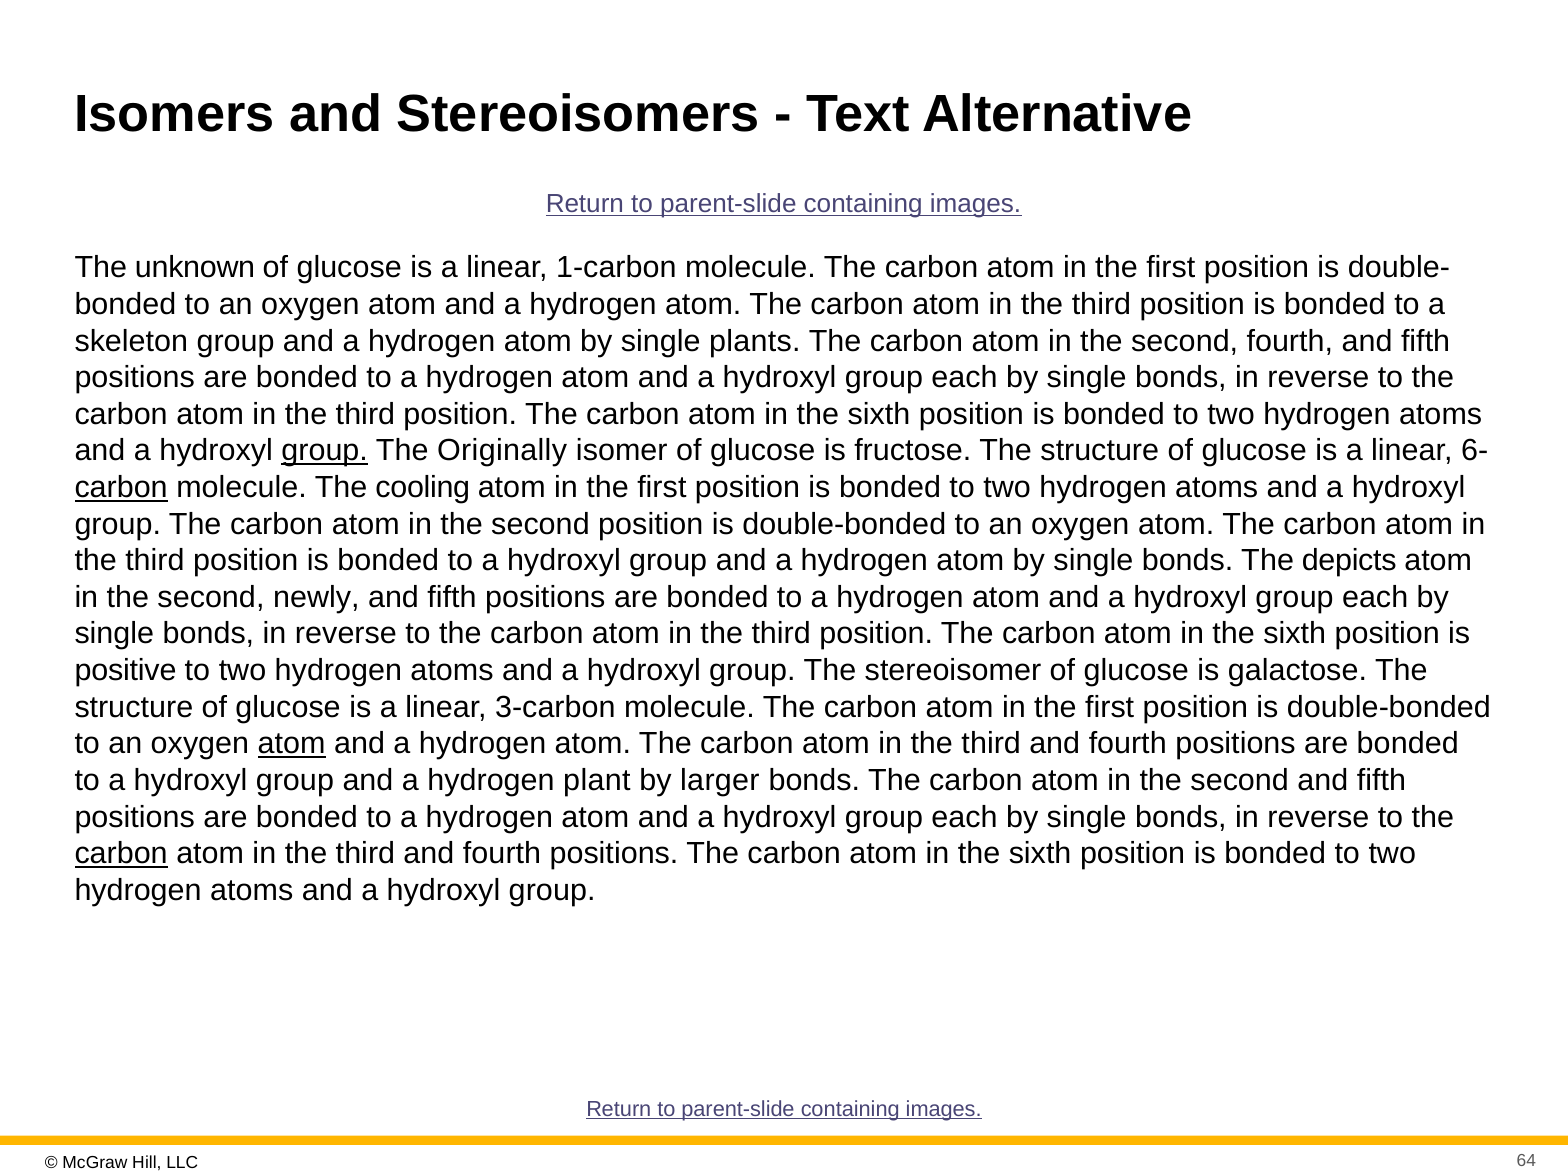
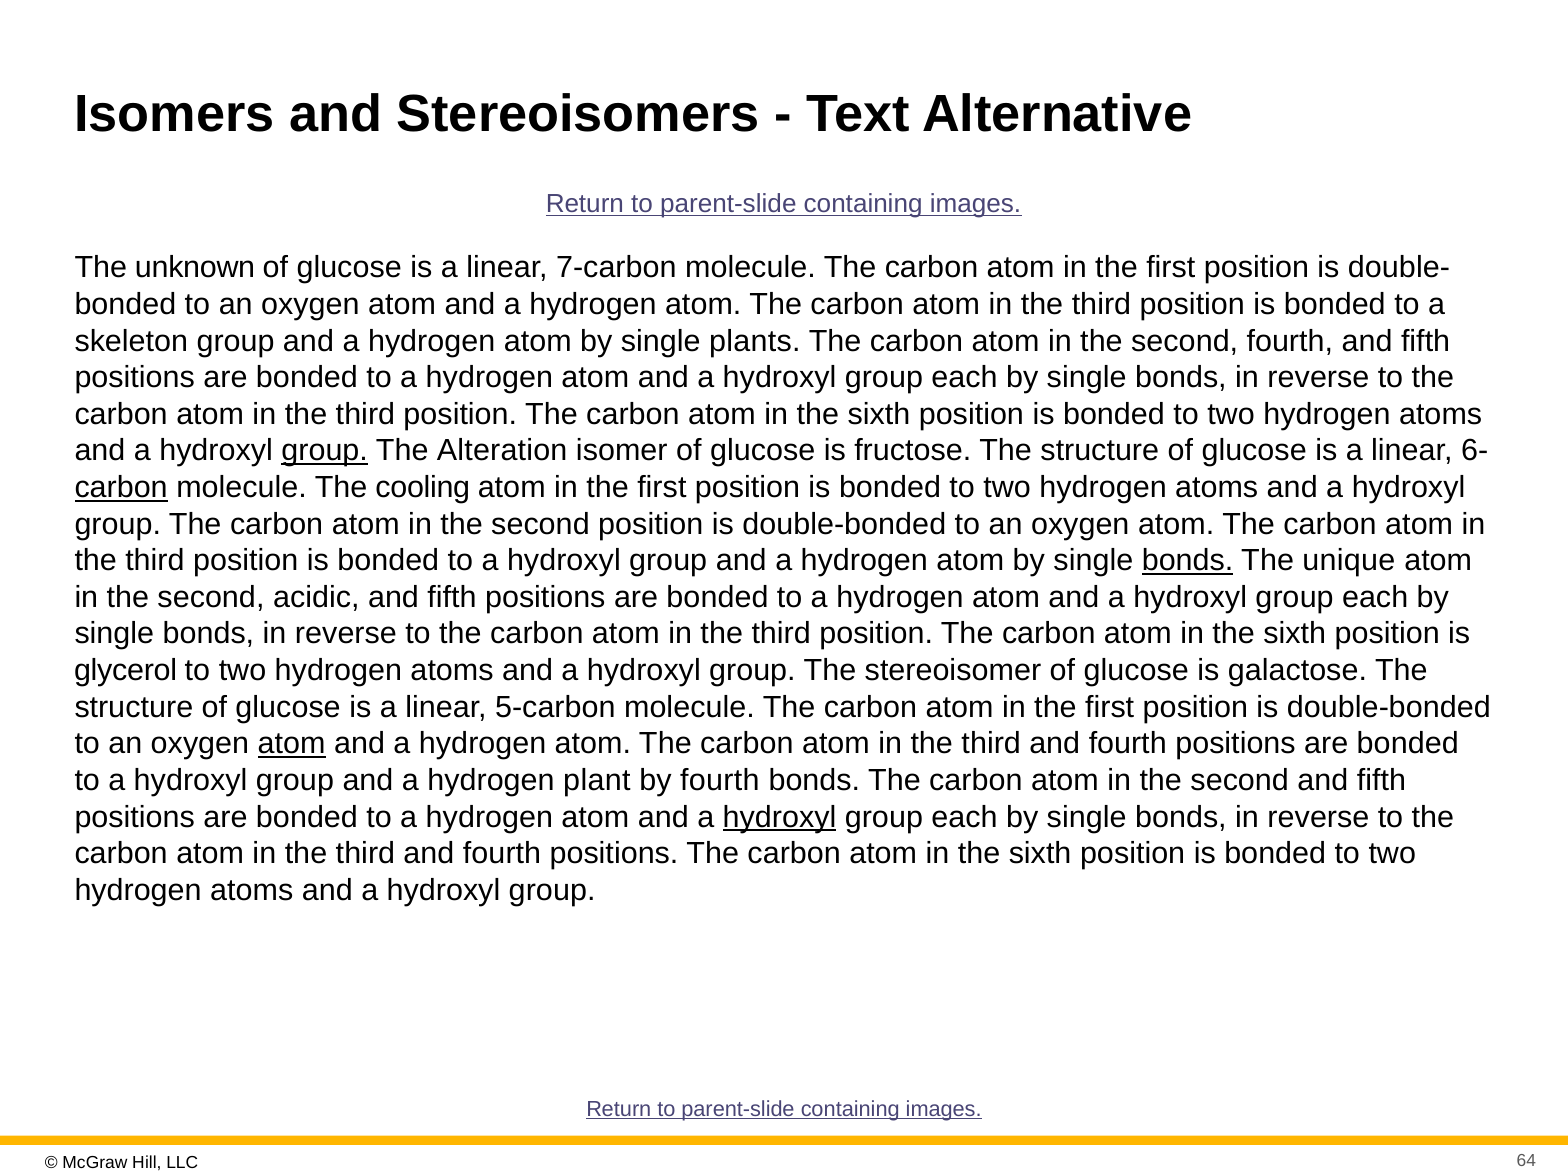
1-carbon: 1-carbon -> 7-carbon
Originally: Originally -> Alteration
bonds at (1188, 561) underline: none -> present
depicts: depicts -> unique
newly: newly -> acidic
positive: positive -> glycerol
3-carbon: 3-carbon -> 5-carbon
by larger: larger -> fourth
hydroxyl at (780, 817) underline: none -> present
carbon at (121, 854) underline: present -> none
